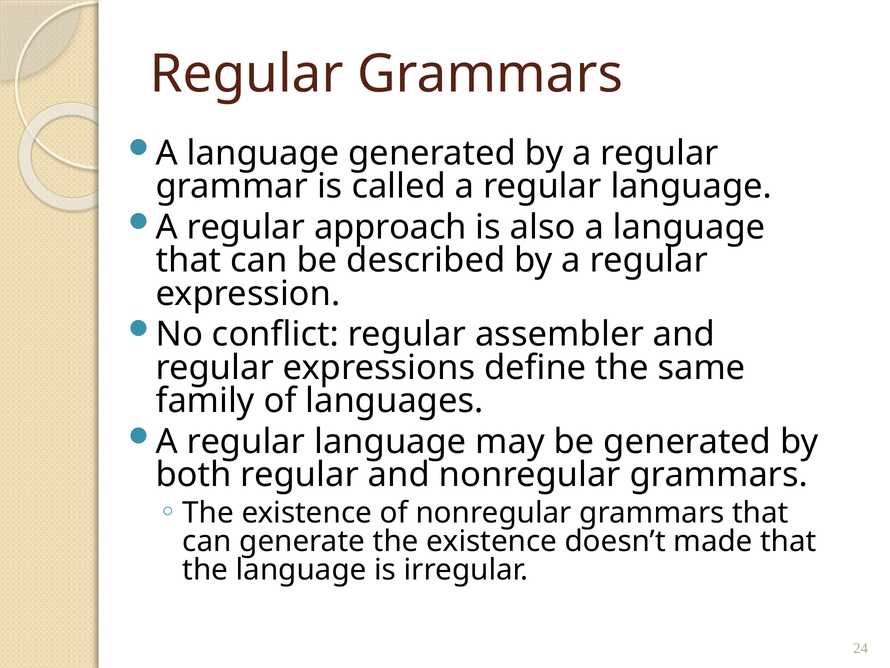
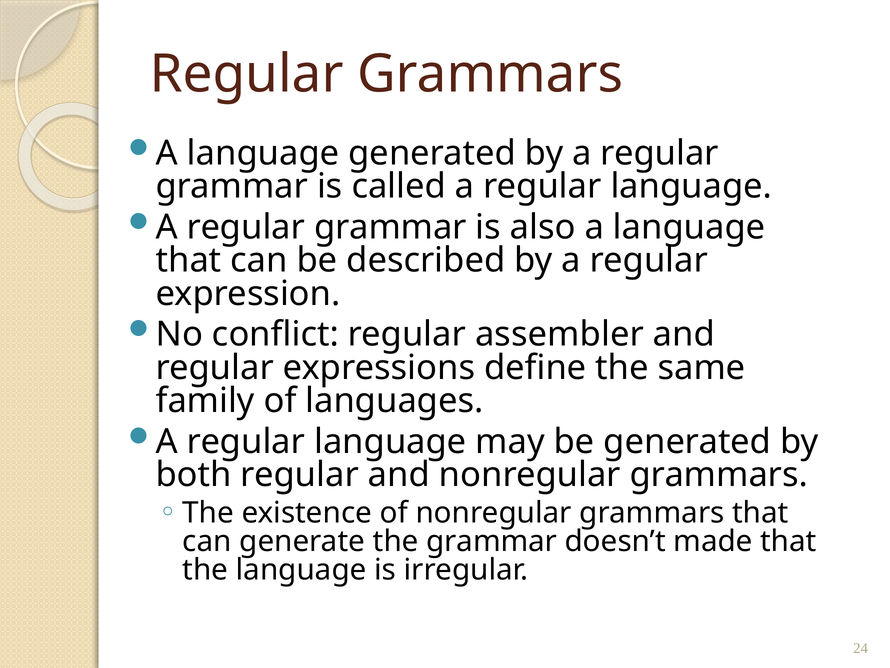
approach at (390, 227): approach -> grammar
generate the existence: existence -> grammar
